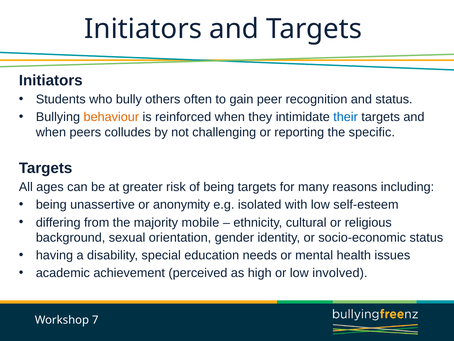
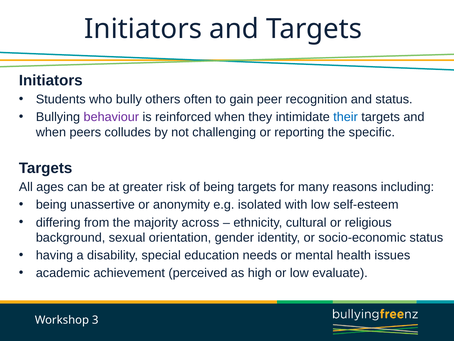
behaviour colour: orange -> purple
mobile: mobile -> across
involved: involved -> evaluate
7: 7 -> 3
